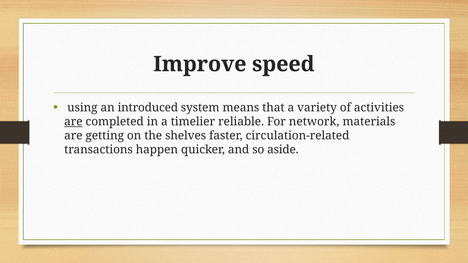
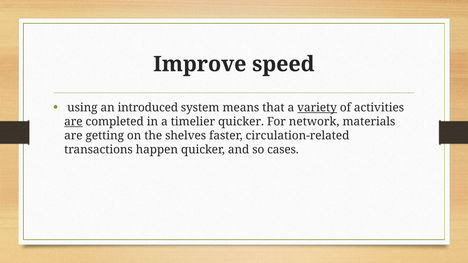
variety underline: none -> present
timelier reliable: reliable -> quicker
aside: aside -> cases
